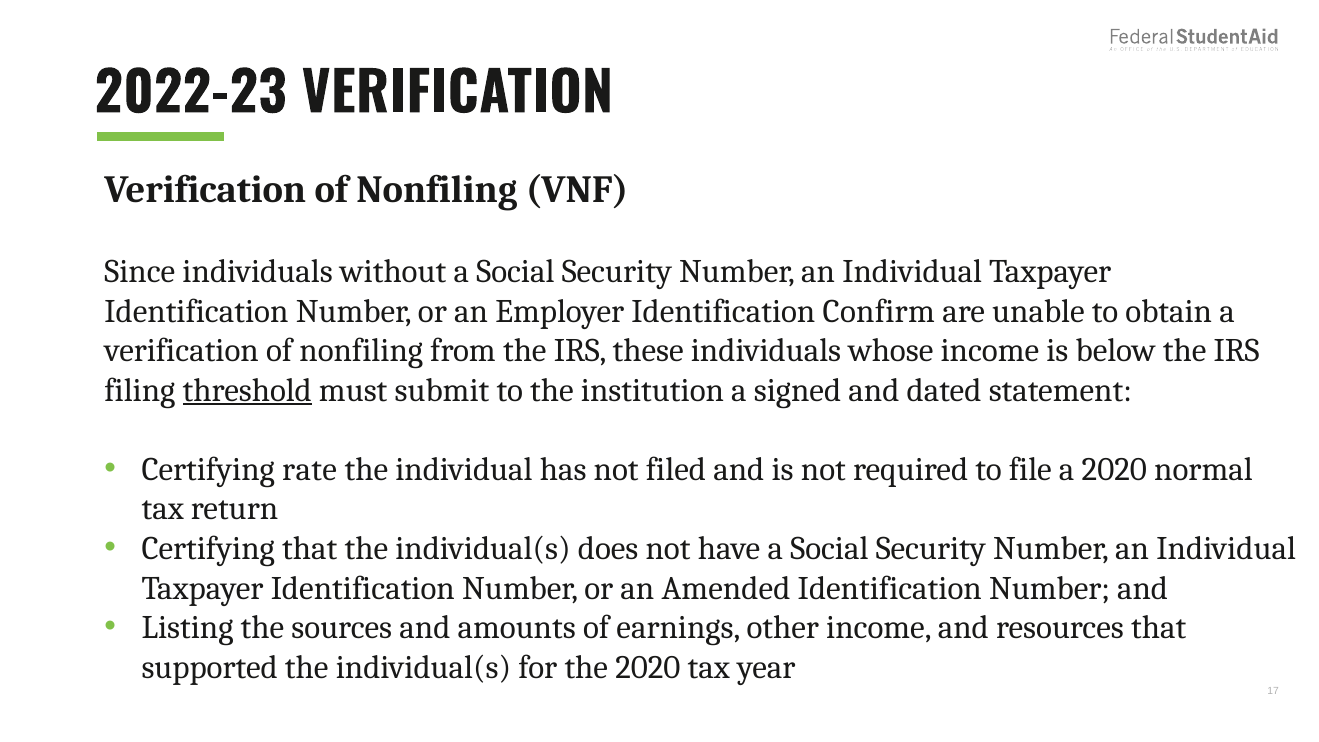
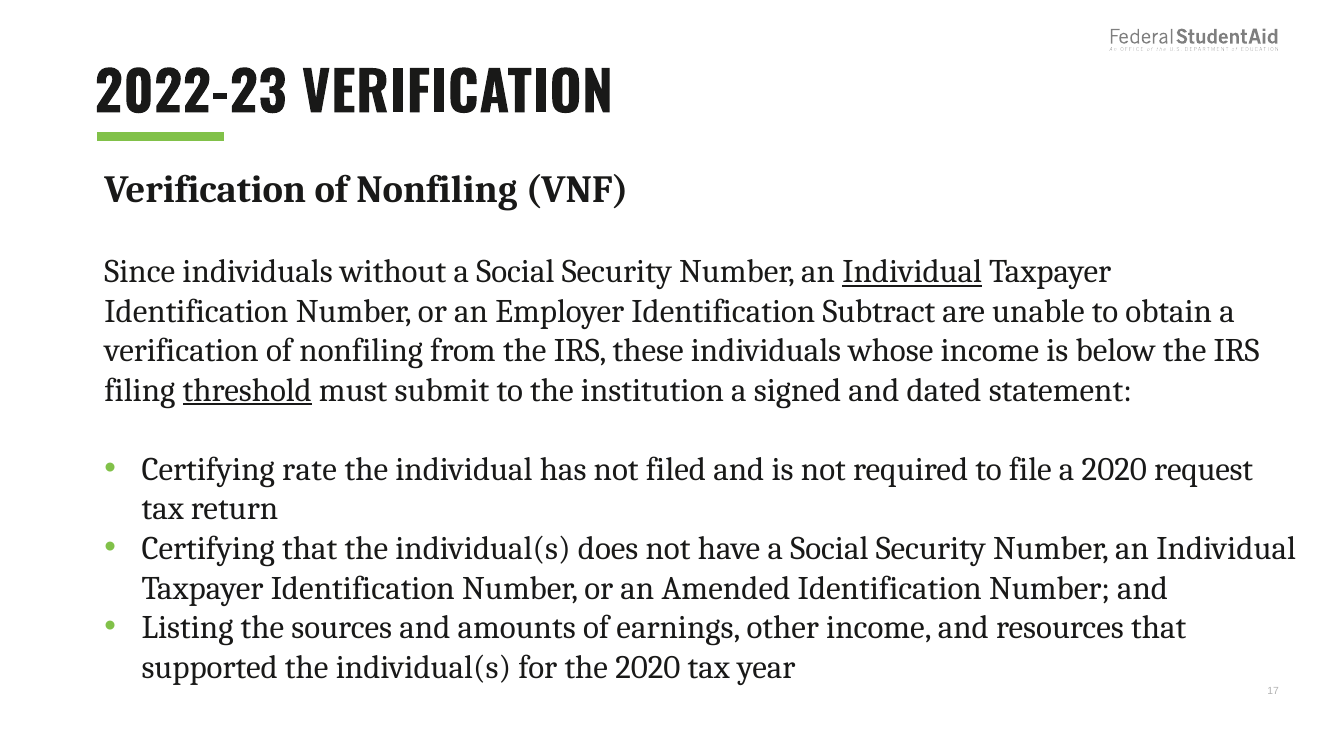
Individual at (912, 272) underline: none -> present
Confirm: Confirm -> Subtract
normal: normal -> request
